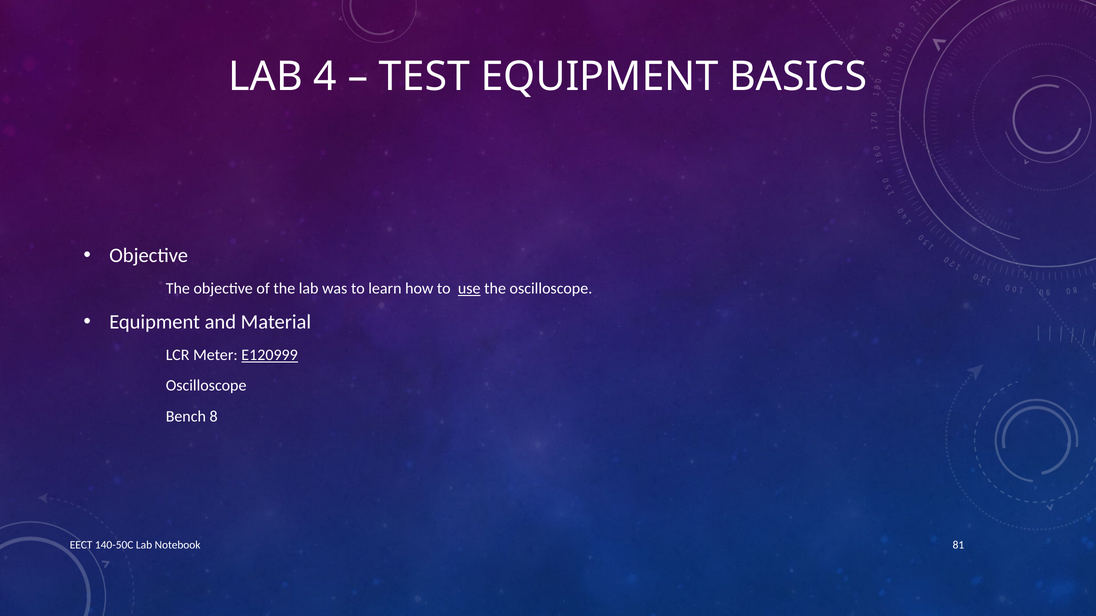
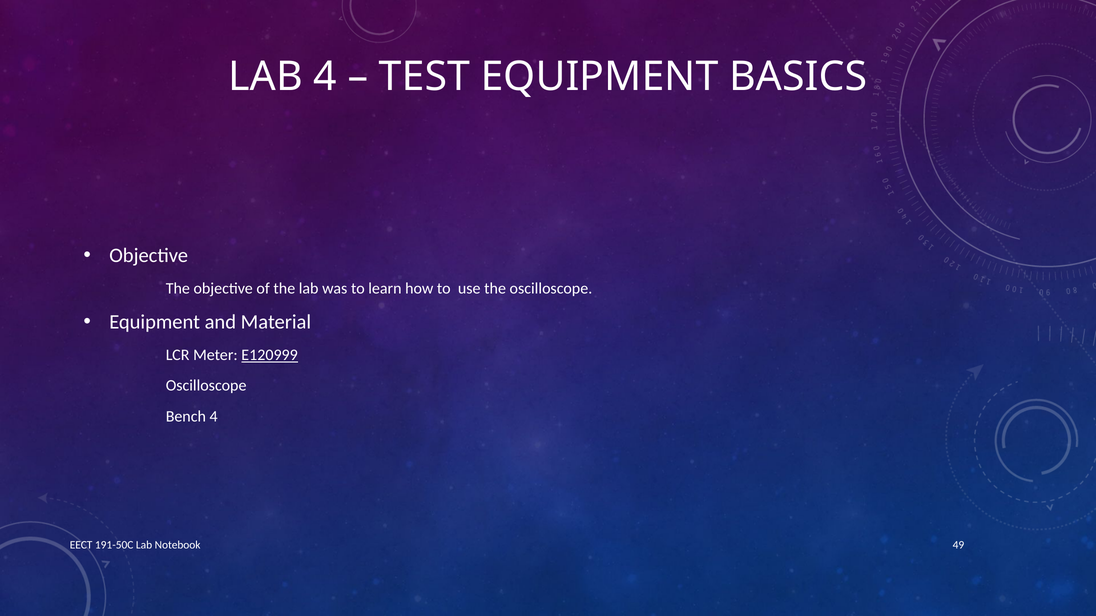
use underline: present -> none
Bench 8: 8 -> 4
140-50C: 140-50C -> 191-50C
81: 81 -> 49
